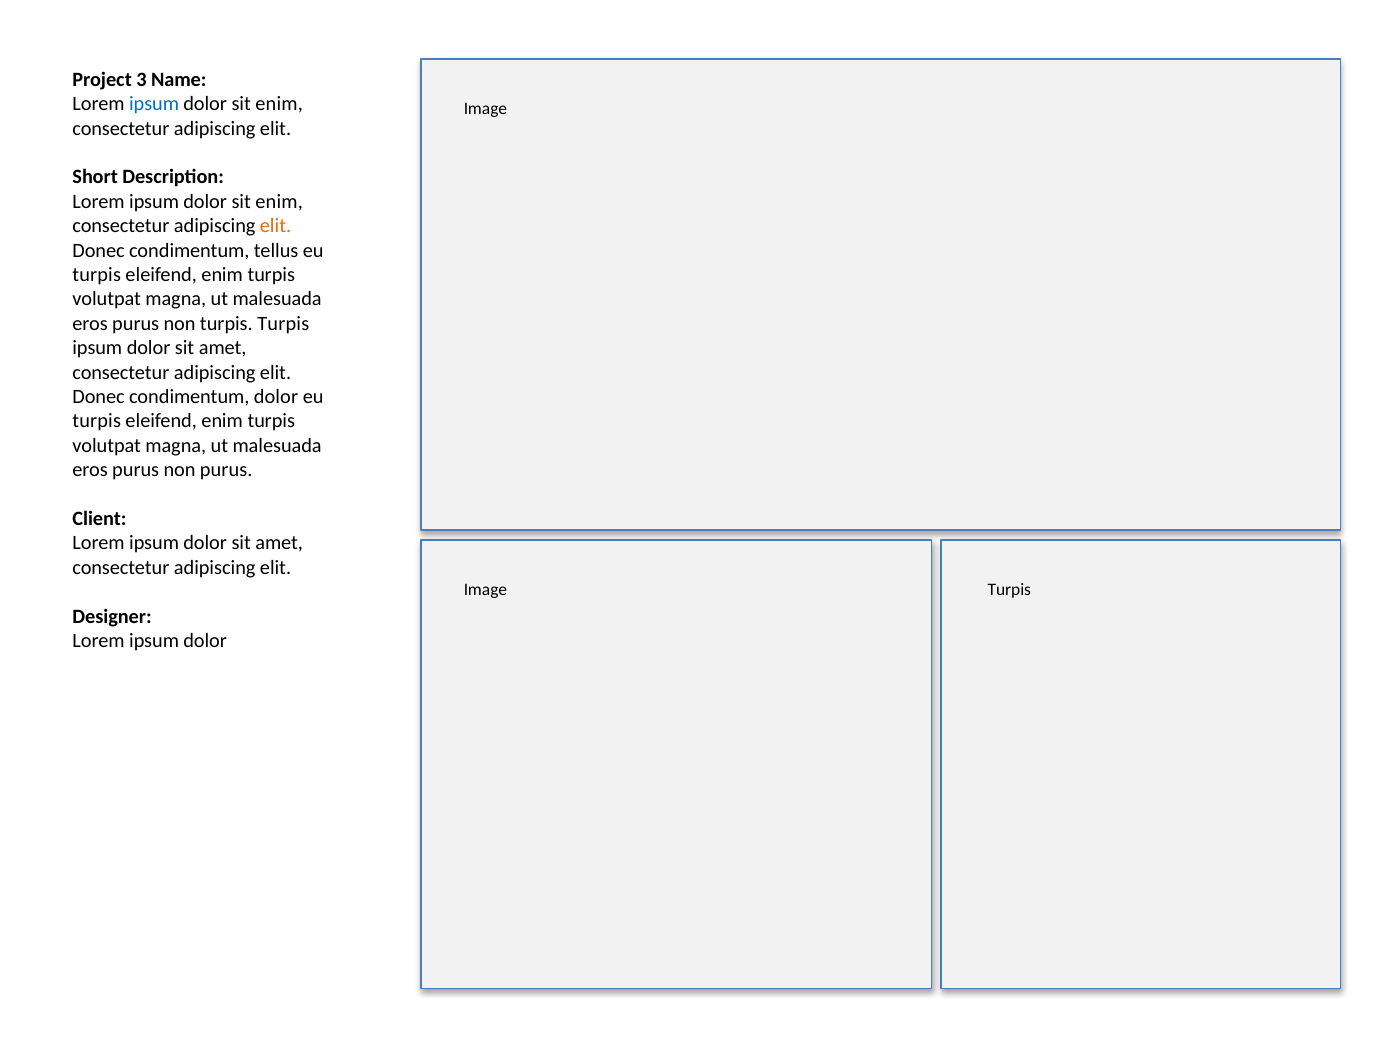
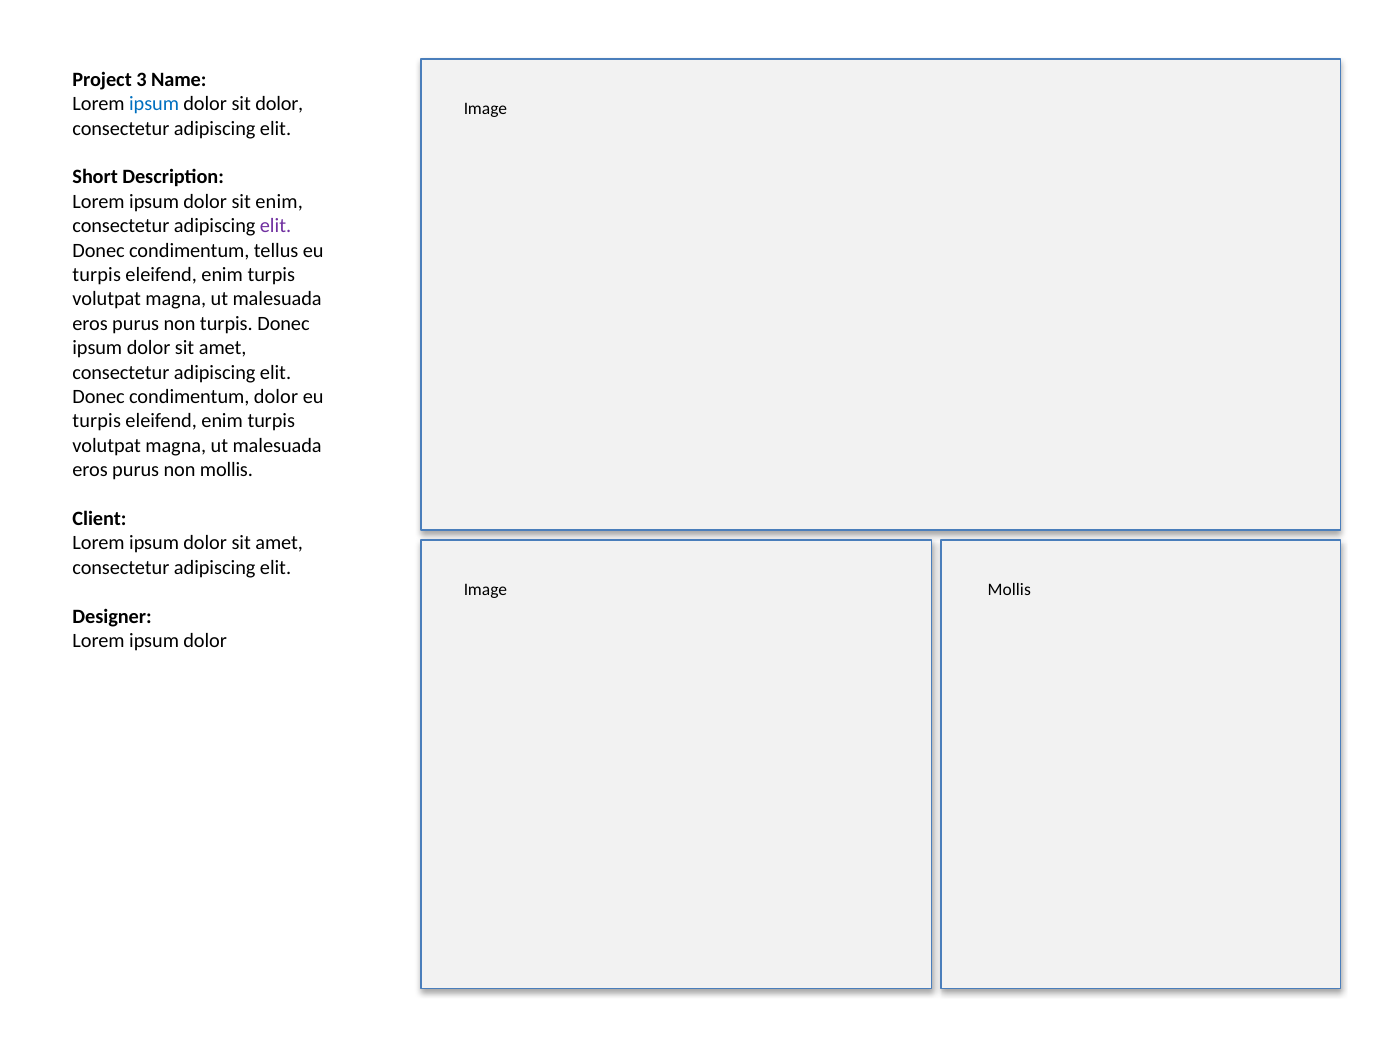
enim at (279, 104): enim -> dolor
elit at (276, 226) colour: orange -> purple
turpis Turpis: Turpis -> Donec
non purus: purus -> mollis
Image Turpis: Turpis -> Mollis
